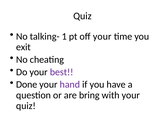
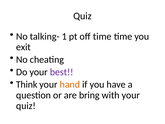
off your: your -> time
Done: Done -> Think
hand colour: purple -> orange
